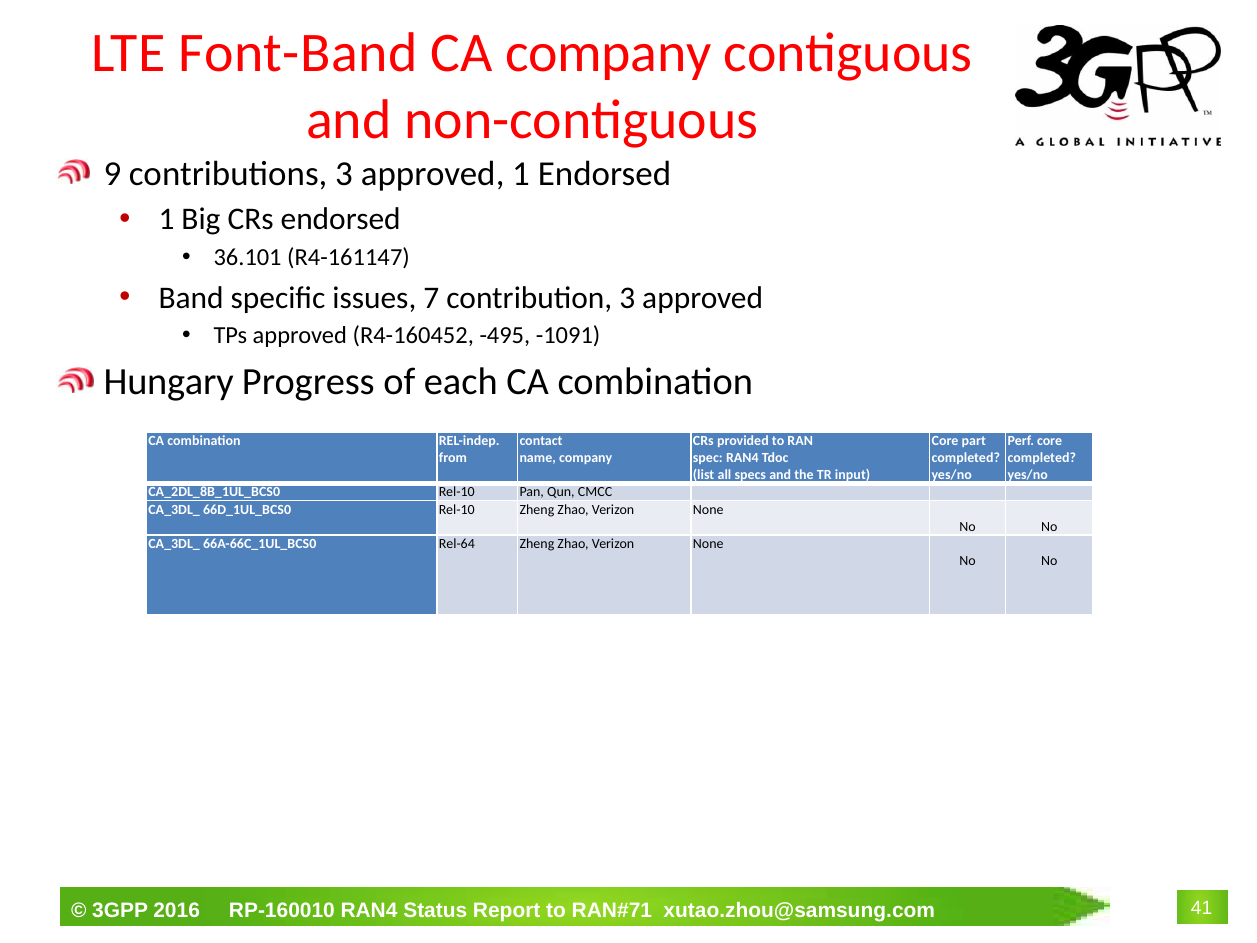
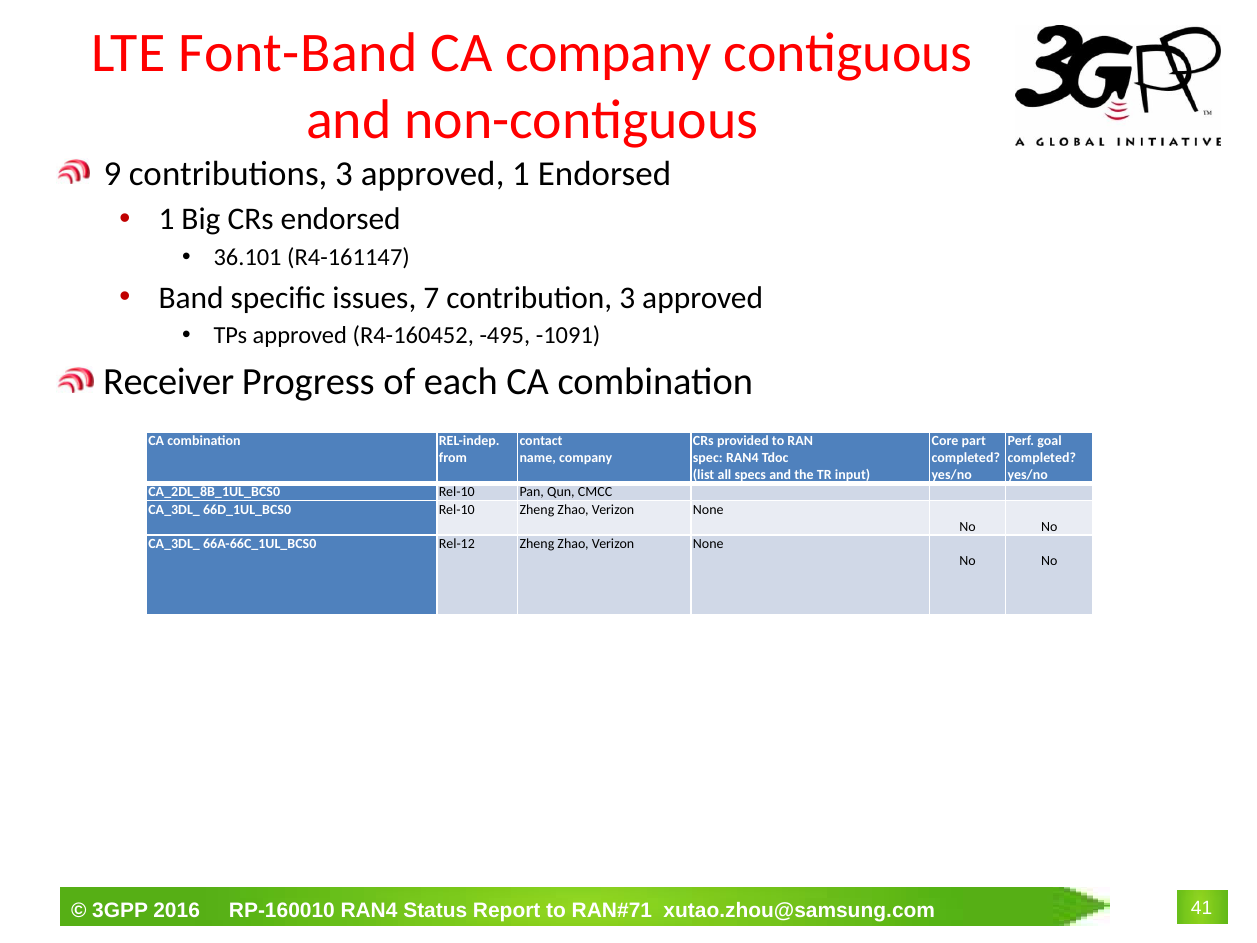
Hungary: Hungary -> Receiver
Perf core: core -> goal
Rel-64: Rel-64 -> Rel-12
